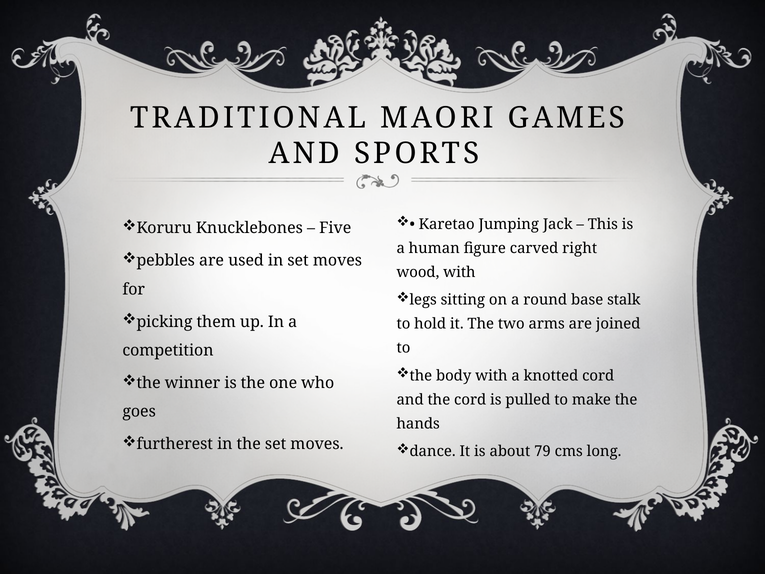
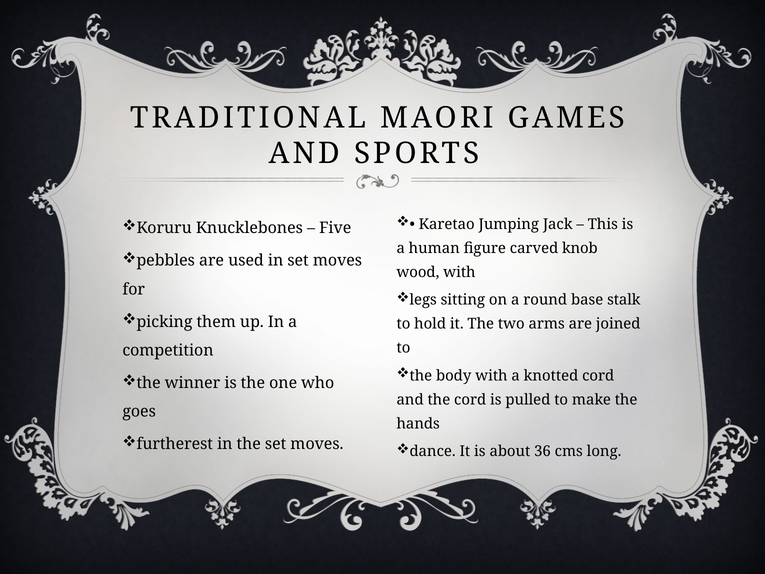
right: right -> knob
79: 79 -> 36
